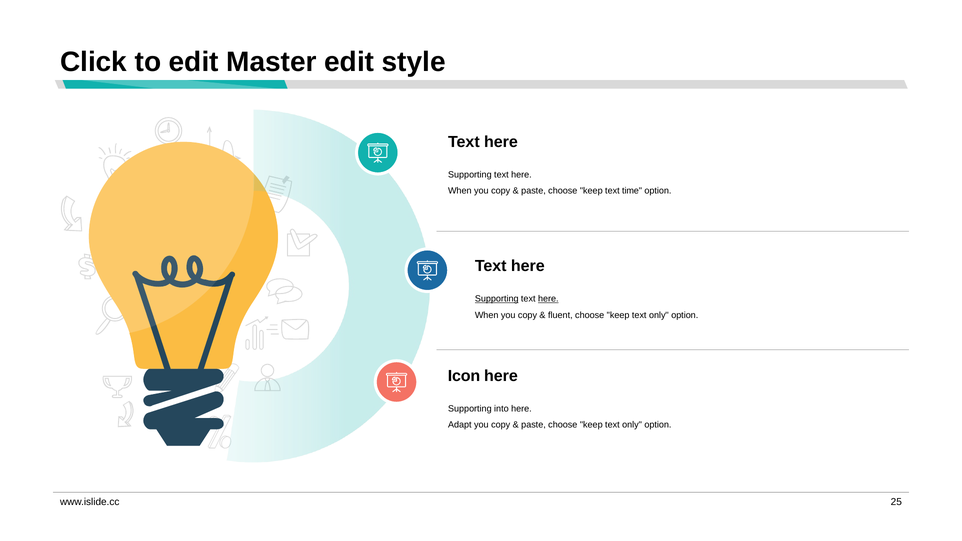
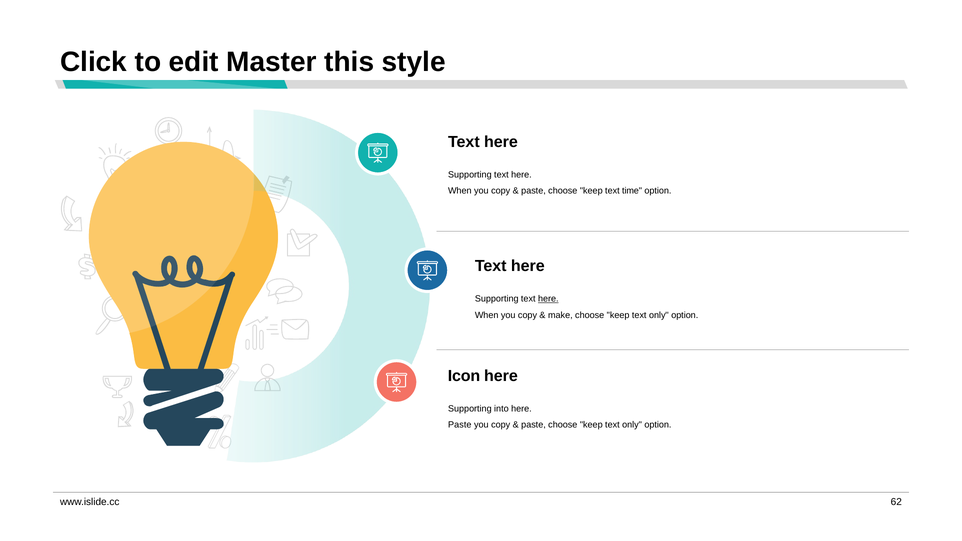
Master edit: edit -> this
Supporting at (497, 299) underline: present -> none
fluent: fluent -> make
Adapt at (460, 425): Adapt -> Paste
25: 25 -> 62
